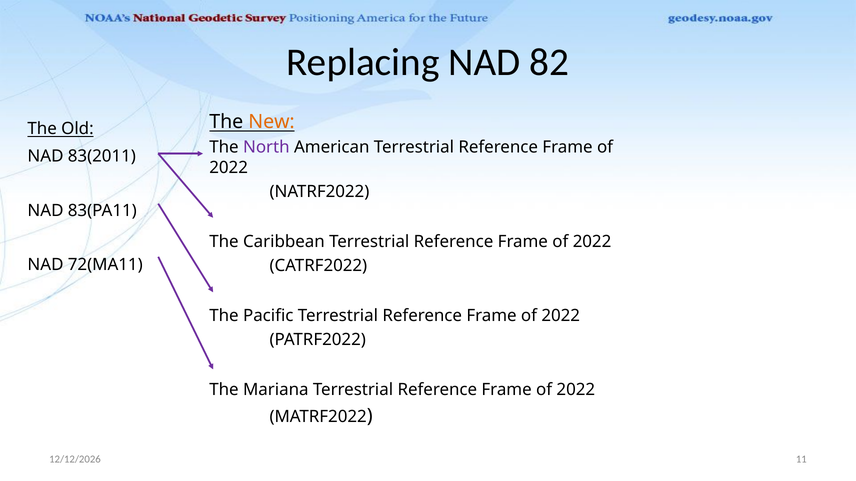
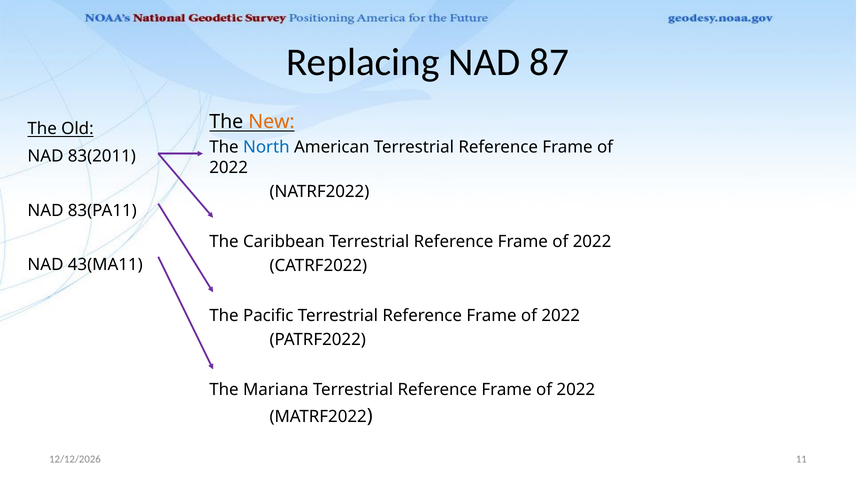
82: 82 -> 87
North colour: purple -> blue
72(MA11: 72(MA11 -> 43(MA11
